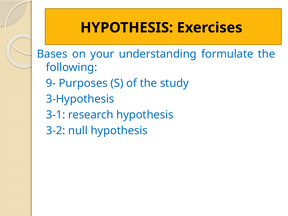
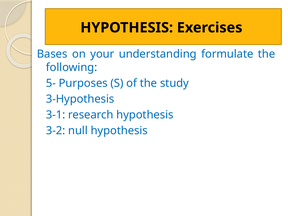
9-: 9- -> 5-
